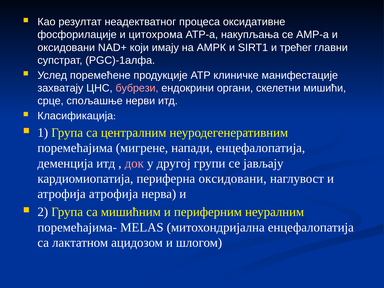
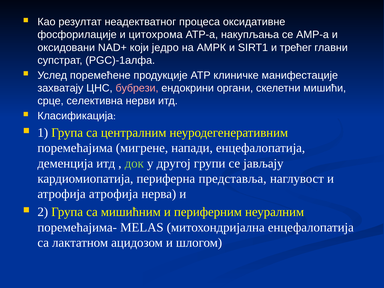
имају: имају -> једро
спољашње: спољашње -> селективна
док colour: pink -> light green
периферна оксидовани: оксидовани -> представља
